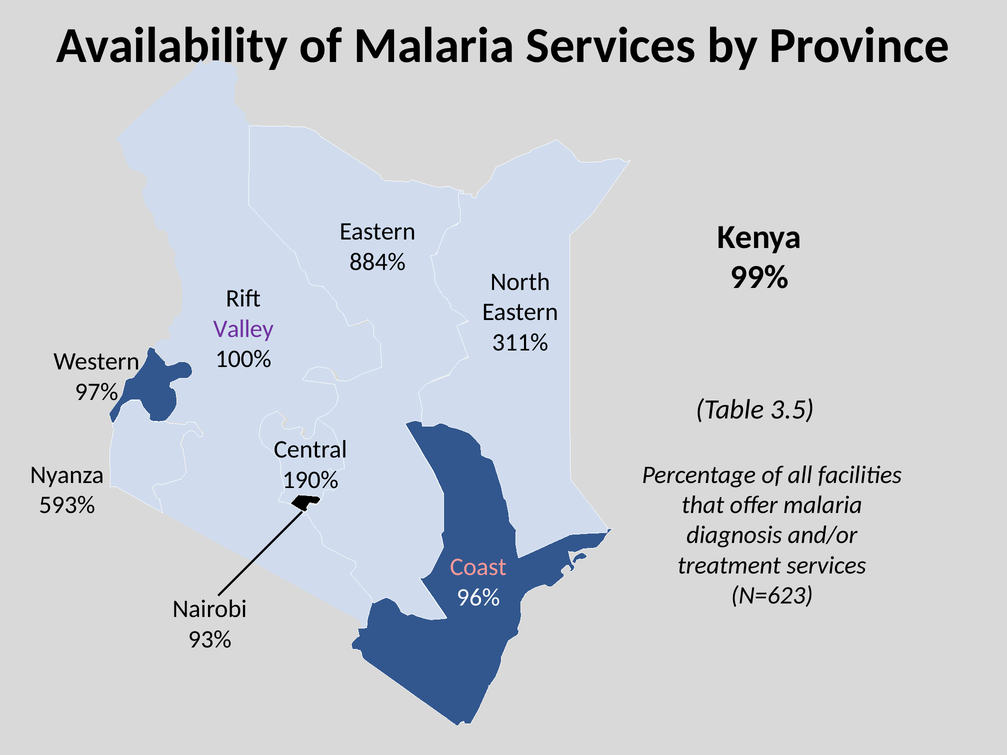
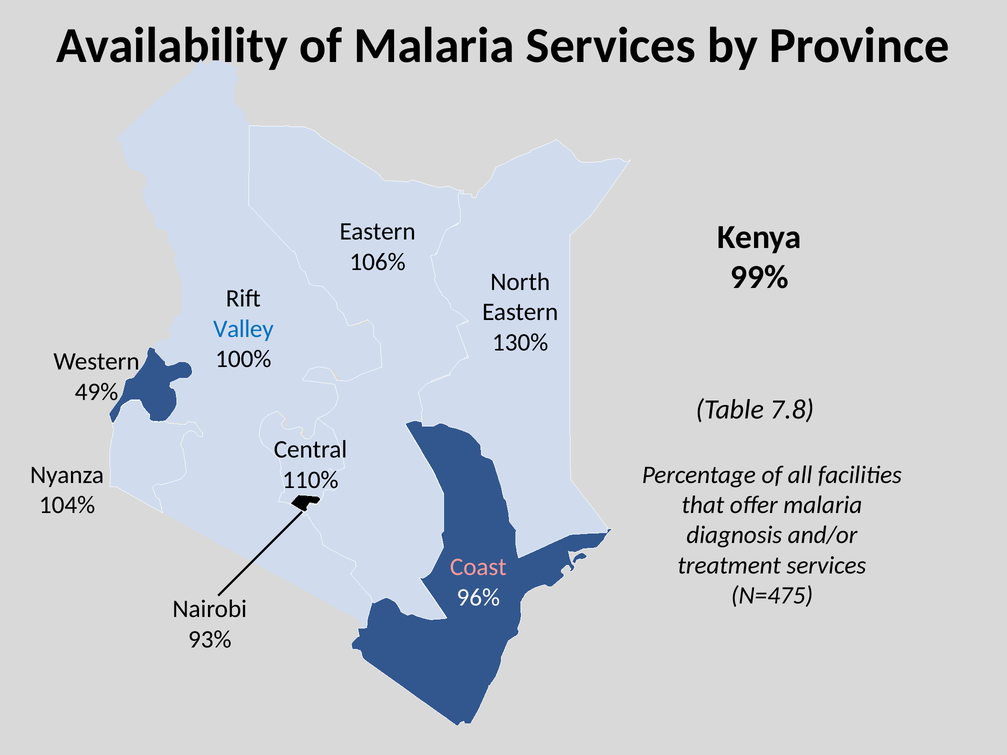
884%: 884% -> 106%
Valley colour: purple -> blue
311%: 311% -> 130%
97%: 97% -> 49%
3.5: 3.5 -> 7.8
190%: 190% -> 110%
593%: 593% -> 104%
N=623: N=623 -> N=475
